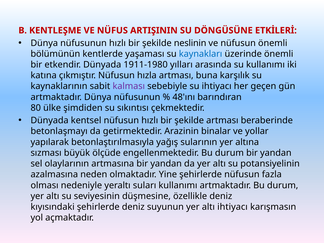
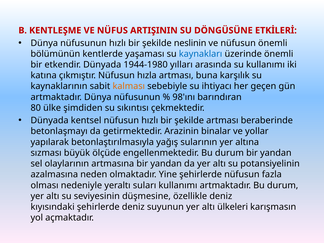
1911-1980: 1911-1980 -> 1944-1980
kalması colour: purple -> orange
48'ını: 48'ını -> 98'ını
altı ihtiyacı: ihtiyacı -> ülkeleri
